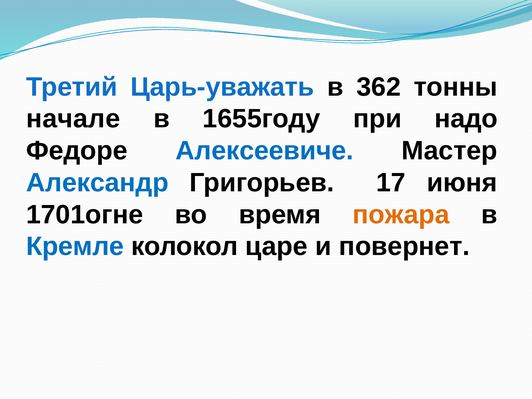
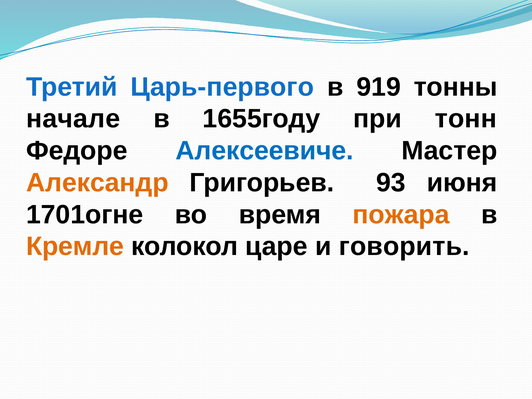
Царь-уважать: Царь-уважать -> Царь-первого
362: 362 -> 919
надо: надо -> тонн
Александр colour: blue -> orange
17: 17 -> 93
Кремле colour: blue -> orange
повернет: повернет -> говорить
